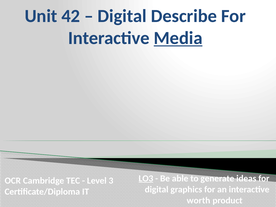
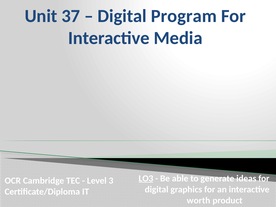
42: 42 -> 37
Describe: Describe -> Program
Media underline: present -> none
